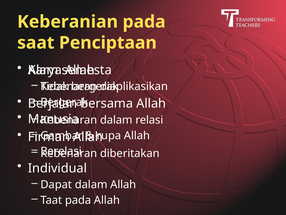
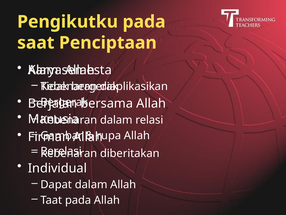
Keberanian: Keberanian -> Pengikutku
